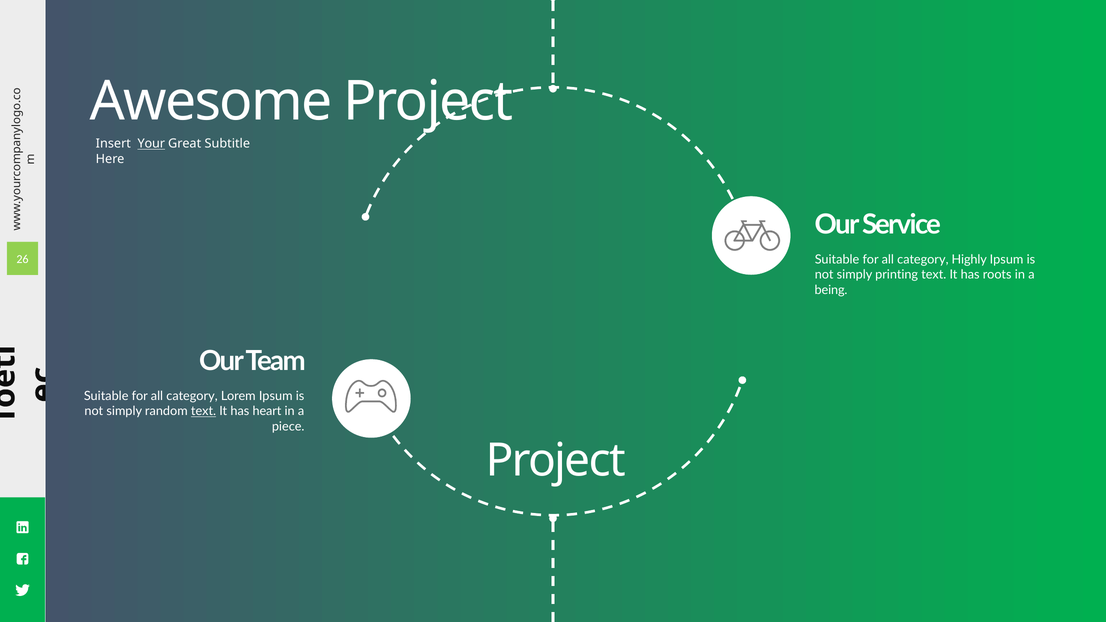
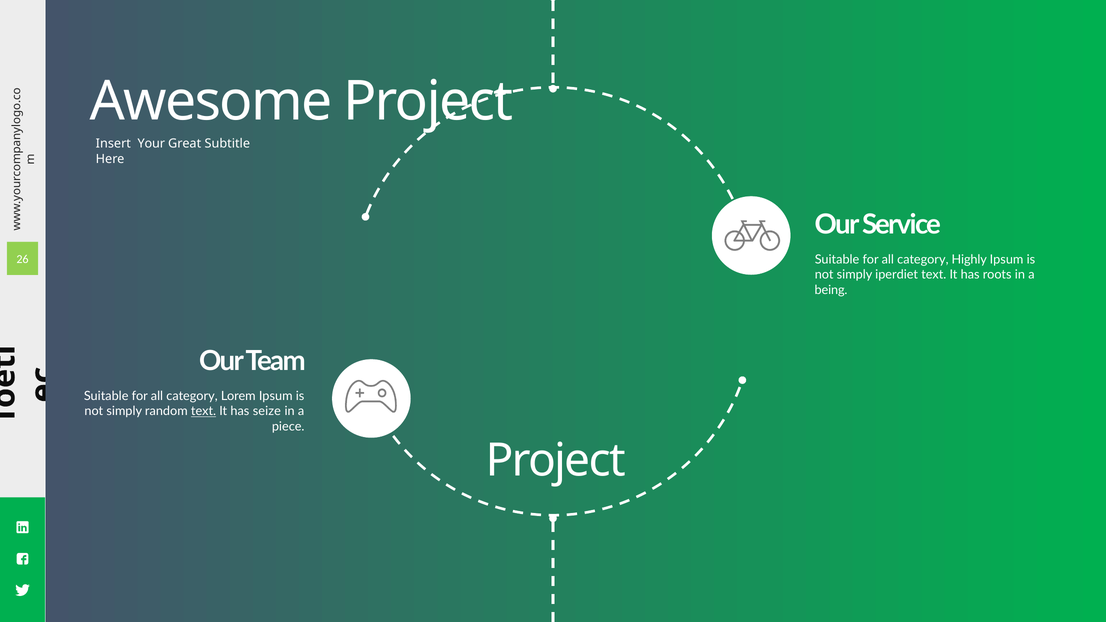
Your underline: present -> none
printing: printing -> iperdiet
heart: heart -> seize
